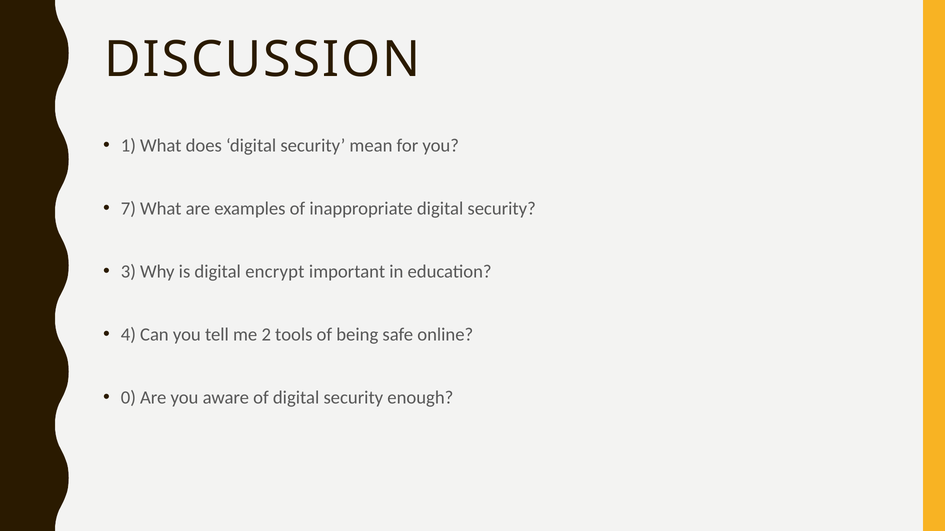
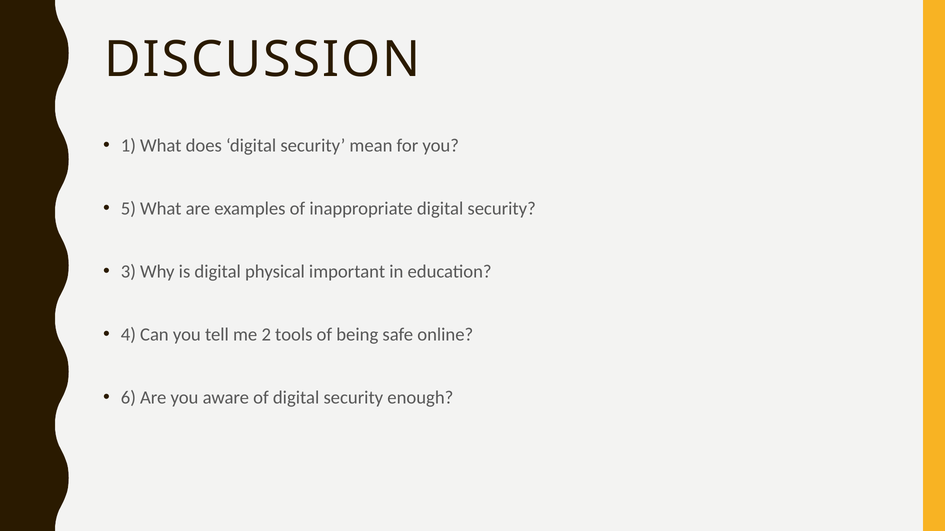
7: 7 -> 5
encrypt: encrypt -> physical
0: 0 -> 6
